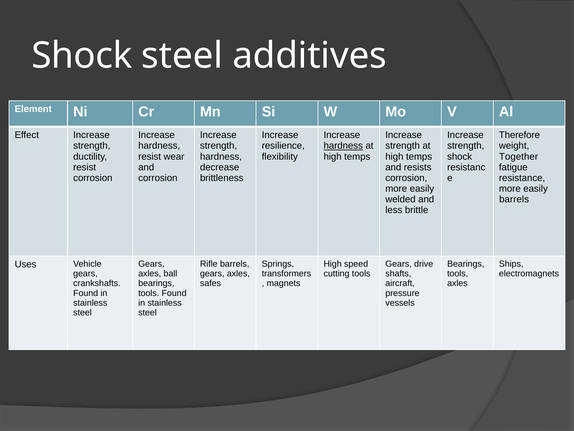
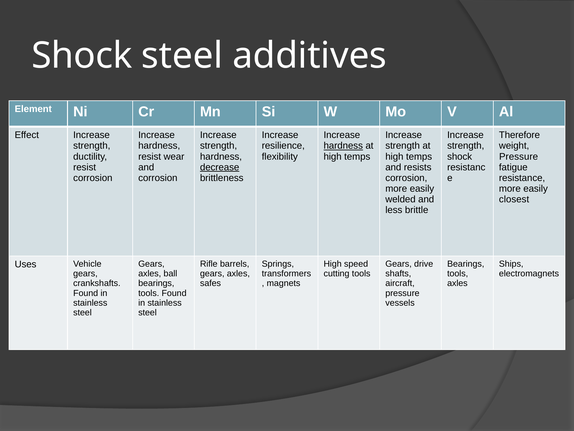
Together at (519, 156): Together -> Pressure
decrease underline: none -> present
barrels at (514, 199): barrels -> closest
